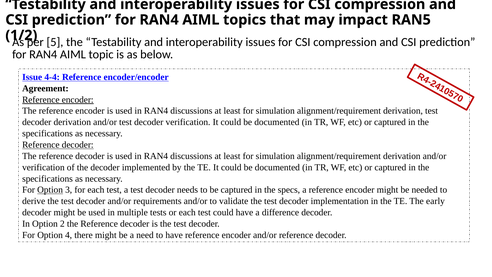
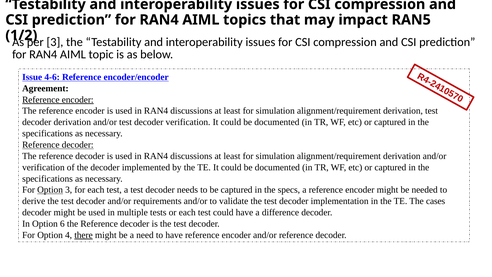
5 at (55, 42): 5 -> 3
4-4: 4-4 -> 4-6
early: early -> cases
Option 2: 2 -> 6
there underline: none -> present
